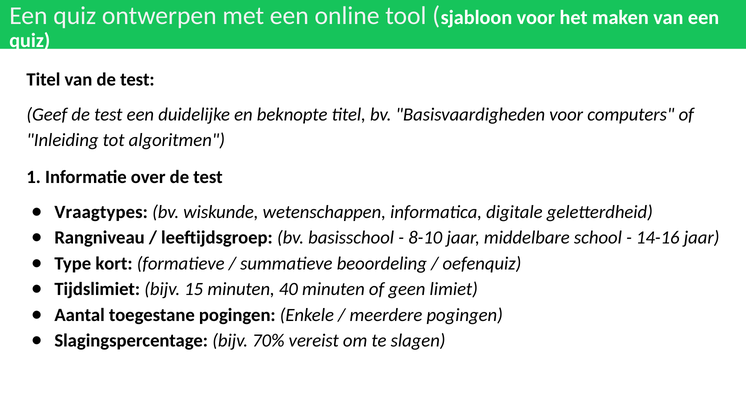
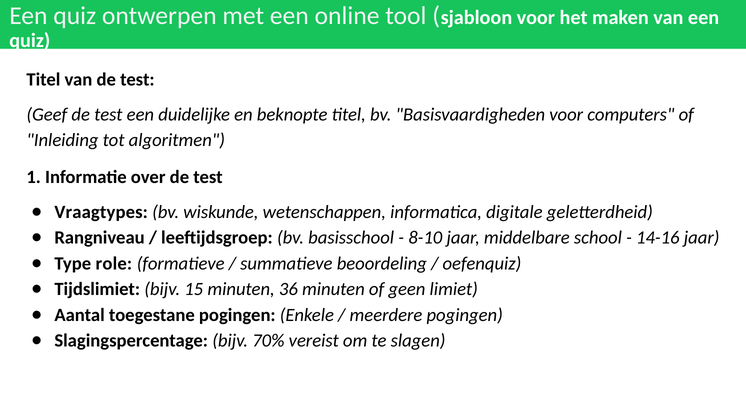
kort: kort -> role
40: 40 -> 36
